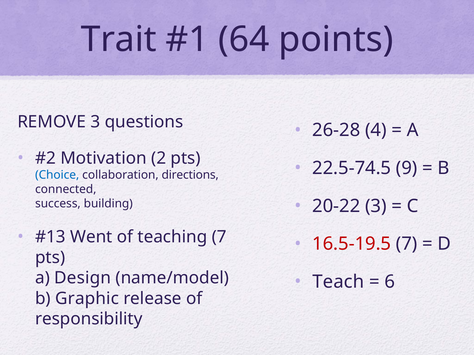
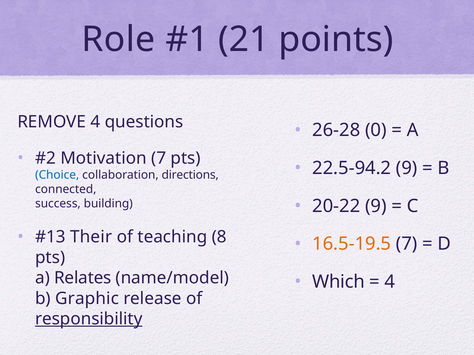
Trait: Trait -> Role
64: 64 -> 21
REMOVE 3: 3 -> 4
4: 4 -> 0
Motivation 2: 2 -> 7
22.5-74.5: 22.5-74.5 -> 22.5-94.2
20-22 3: 3 -> 9
Went: Went -> Their
teaching 7: 7 -> 8
16.5-19.5 colour: red -> orange
Design: Design -> Relates
Teach: Teach -> Which
6 at (390, 282): 6 -> 4
responsibility underline: none -> present
